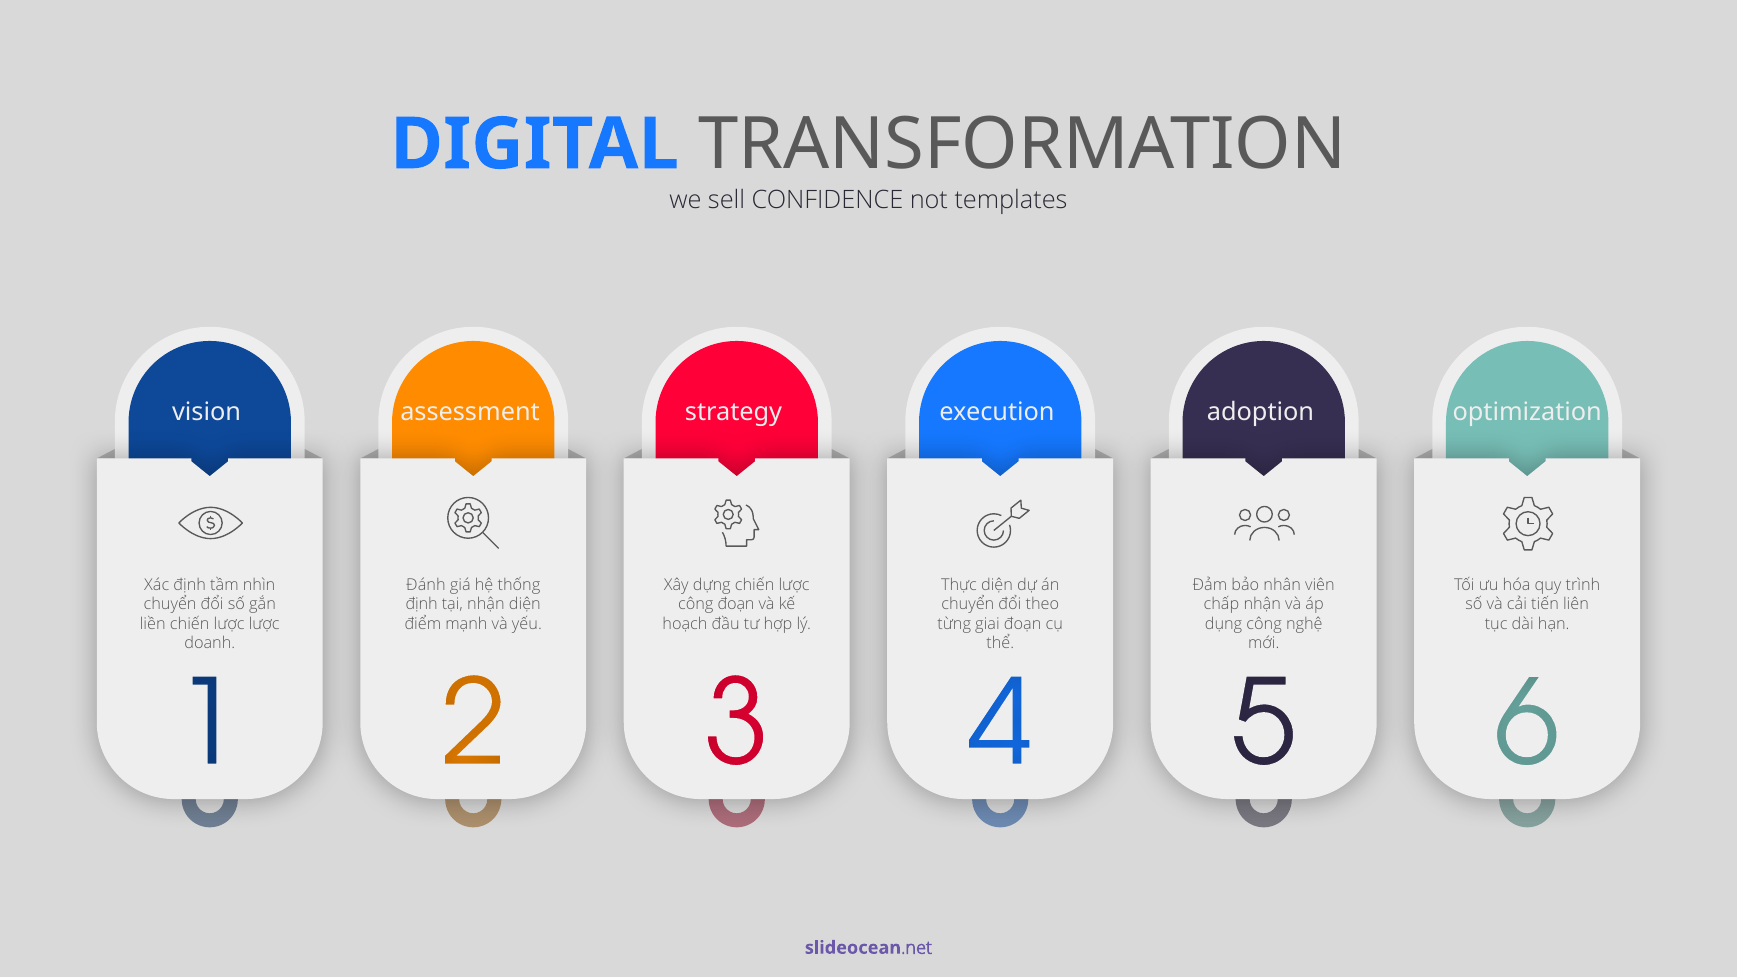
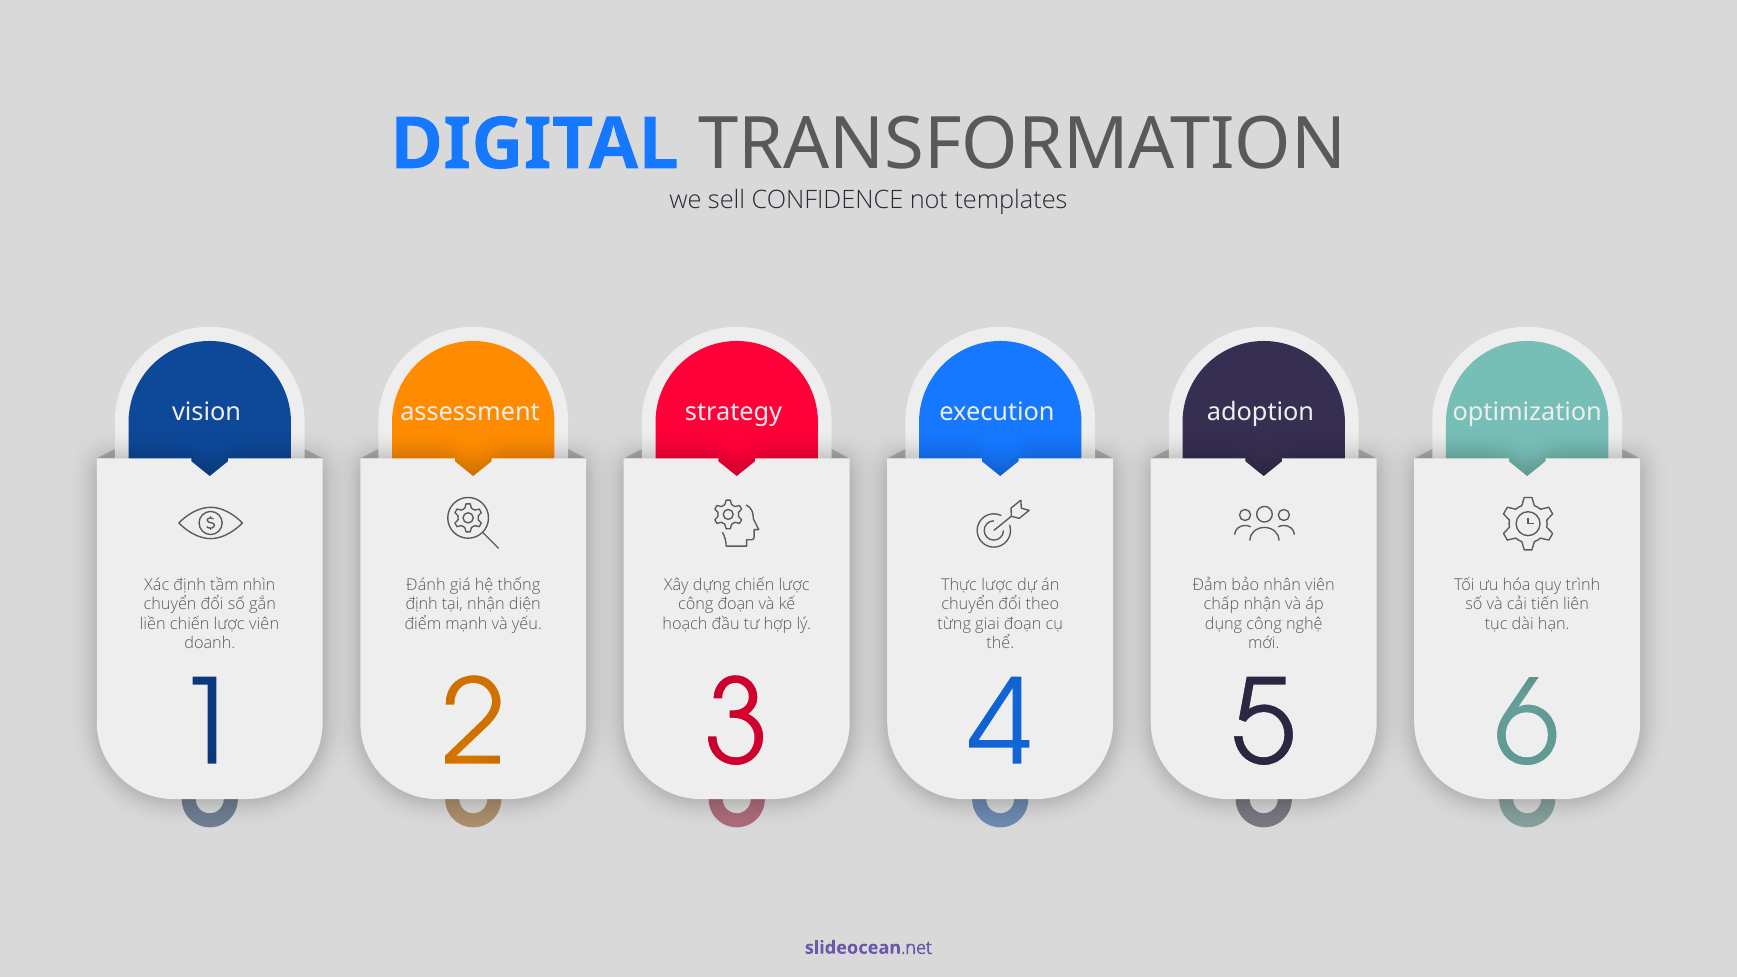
Thực diện: diện -> lược
lược lược: lược -> viên
